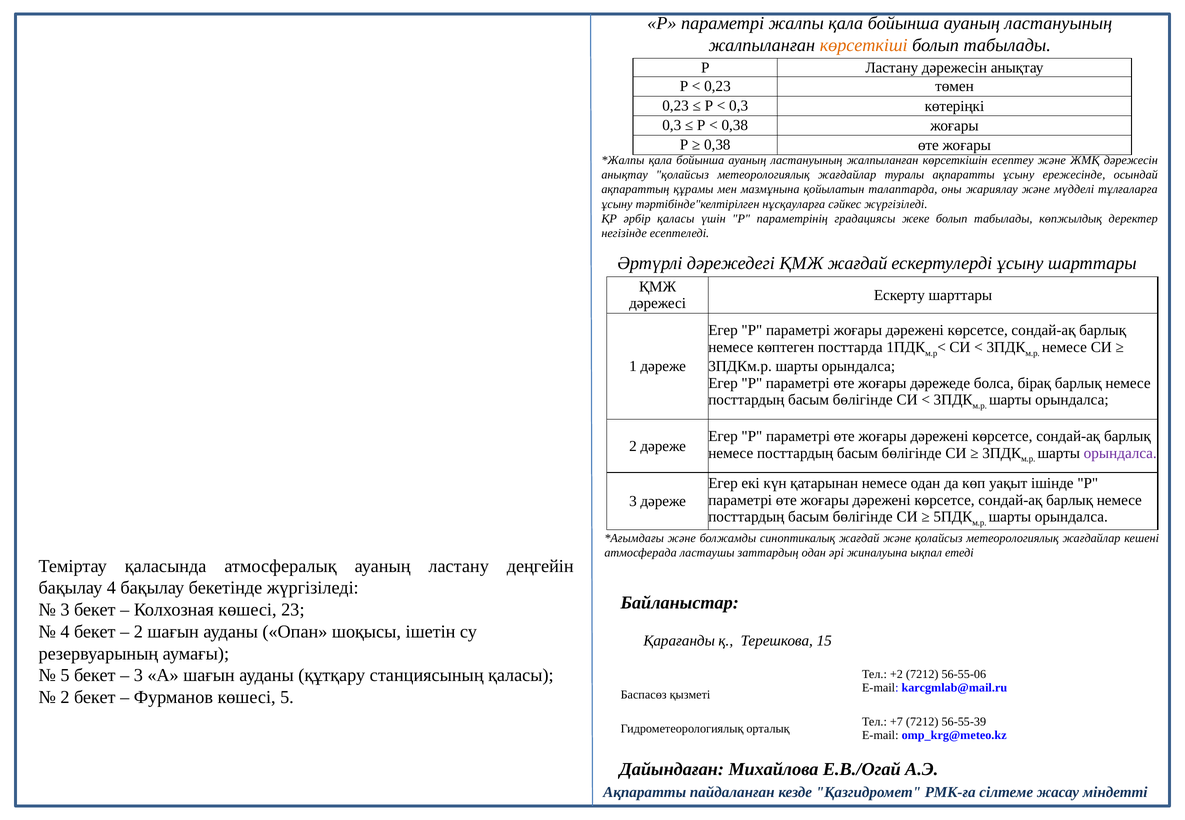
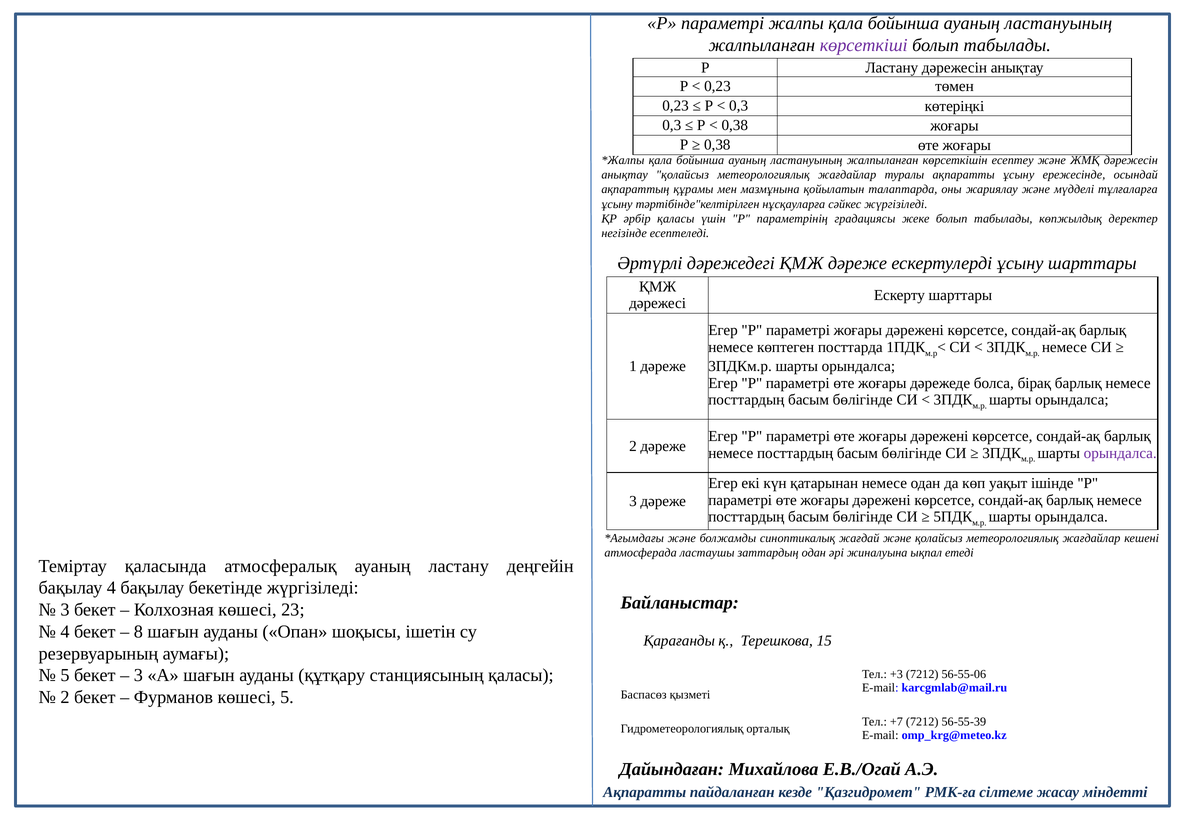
көрсеткіші colour: orange -> purple
ҚМЖ жағдай: жағдай -> дәреже
2 at (138, 632): 2 -> 8
+2: +2 -> +3
